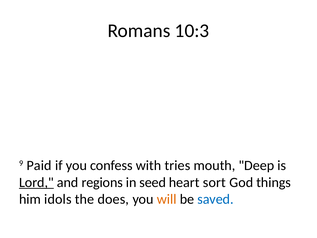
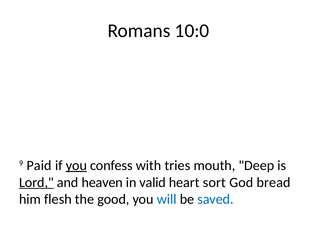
10:3: 10:3 -> 10:0
you at (76, 165) underline: none -> present
regions: regions -> heaven
seed: seed -> valid
things: things -> bread
idols: idols -> flesh
does: does -> good
will colour: orange -> blue
